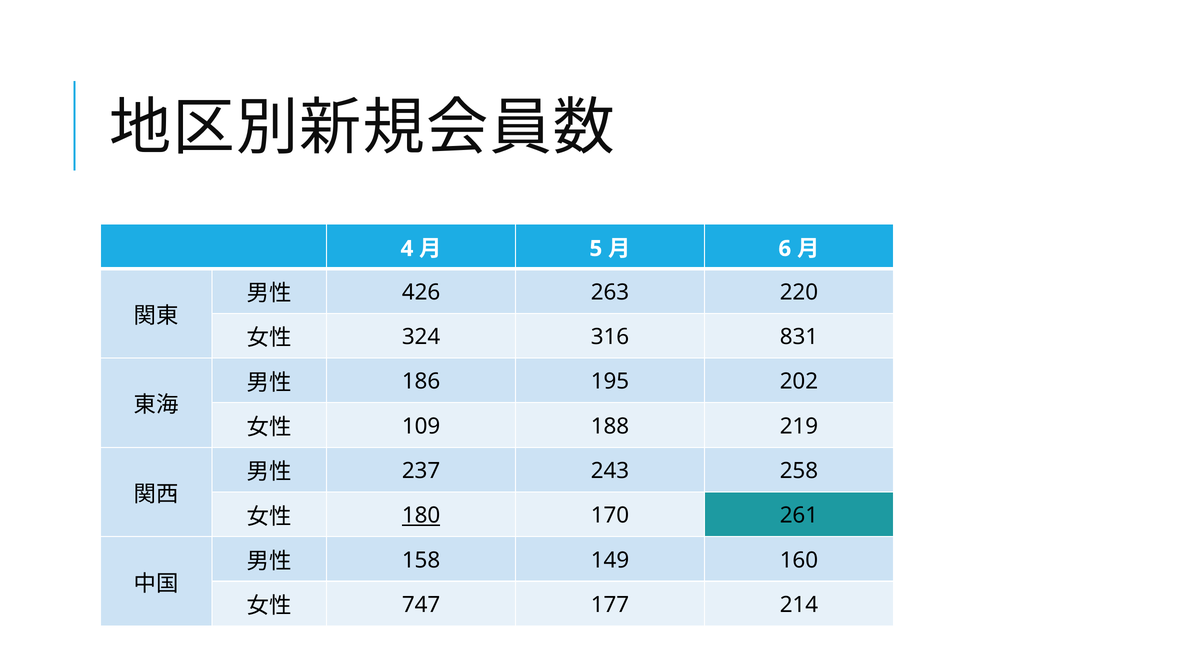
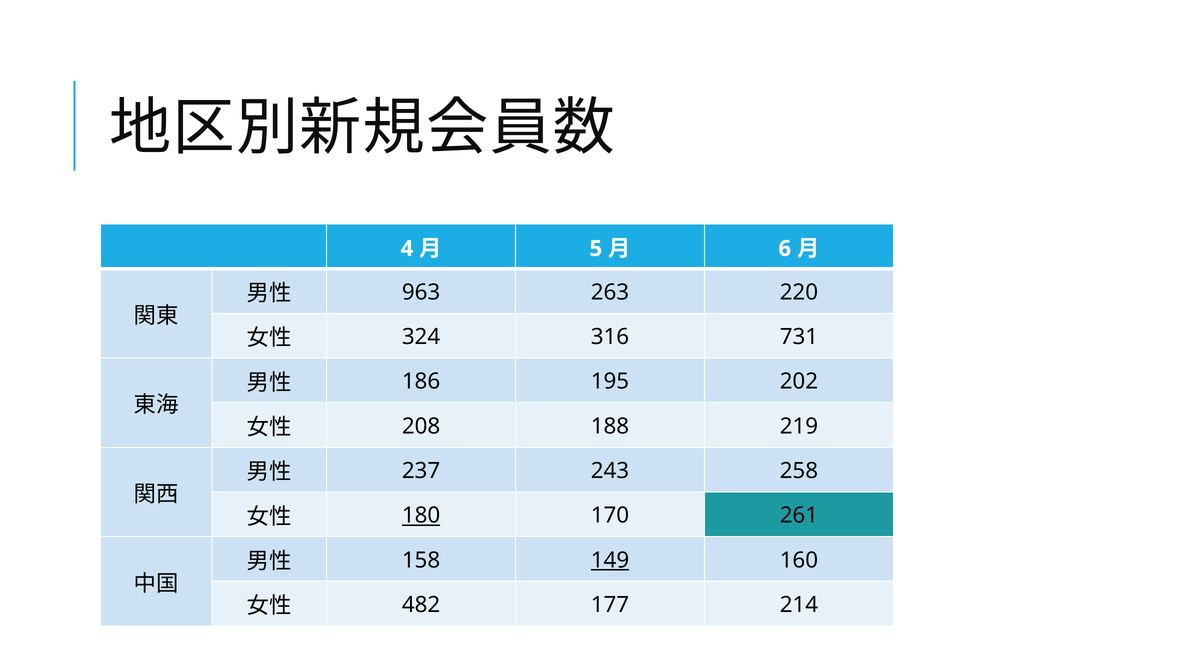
426: 426 -> 963
831: 831 -> 731
109: 109 -> 208
149 underline: none -> present
747: 747 -> 482
